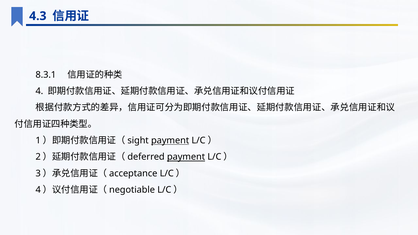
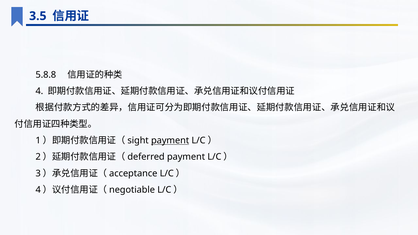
4.3: 4.3 -> 3.5
8.3.1: 8.3.1 -> 5.8.8
payment at (186, 157) underline: present -> none
